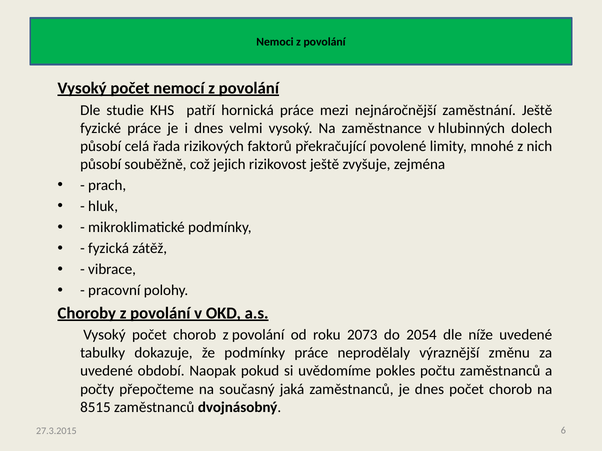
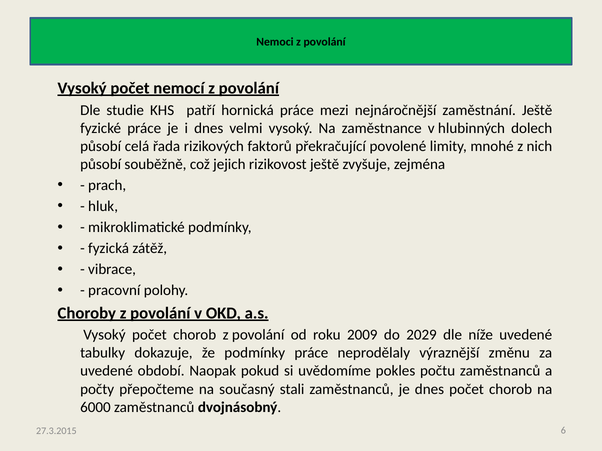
2073: 2073 -> 2009
2054: 2054 -> 2029
jaká: jaká -> stali
8515: 8515 -> 6000
